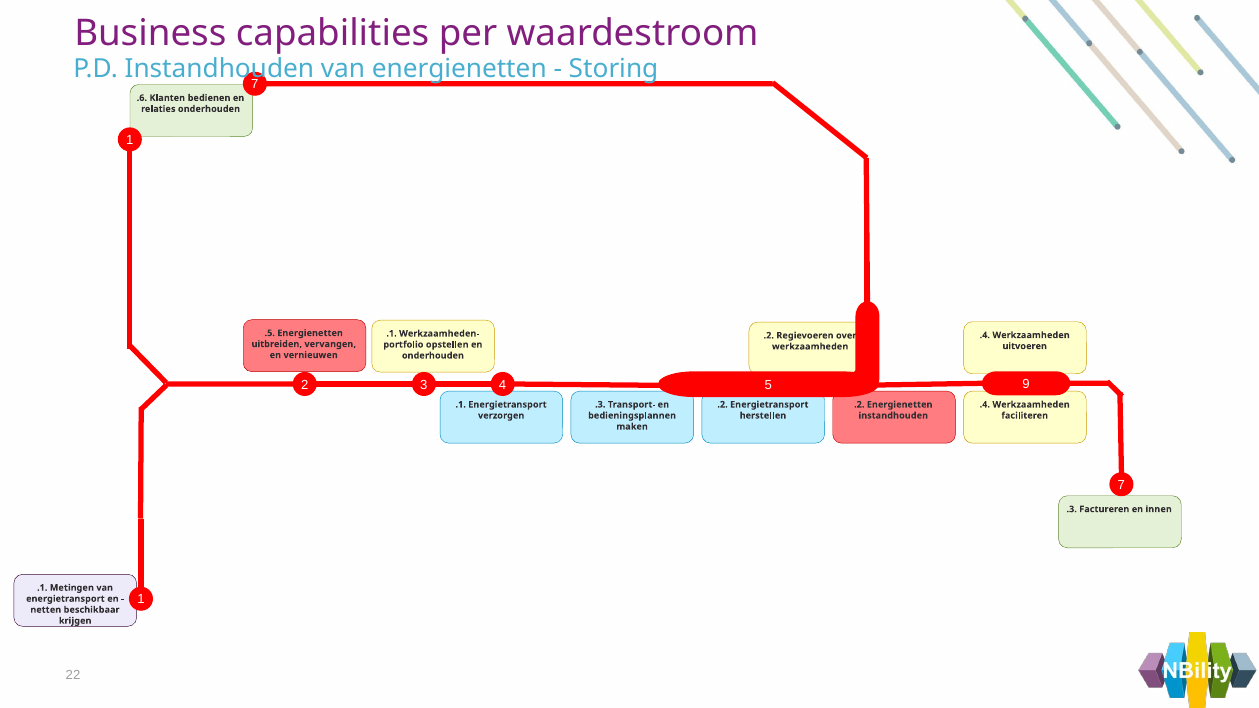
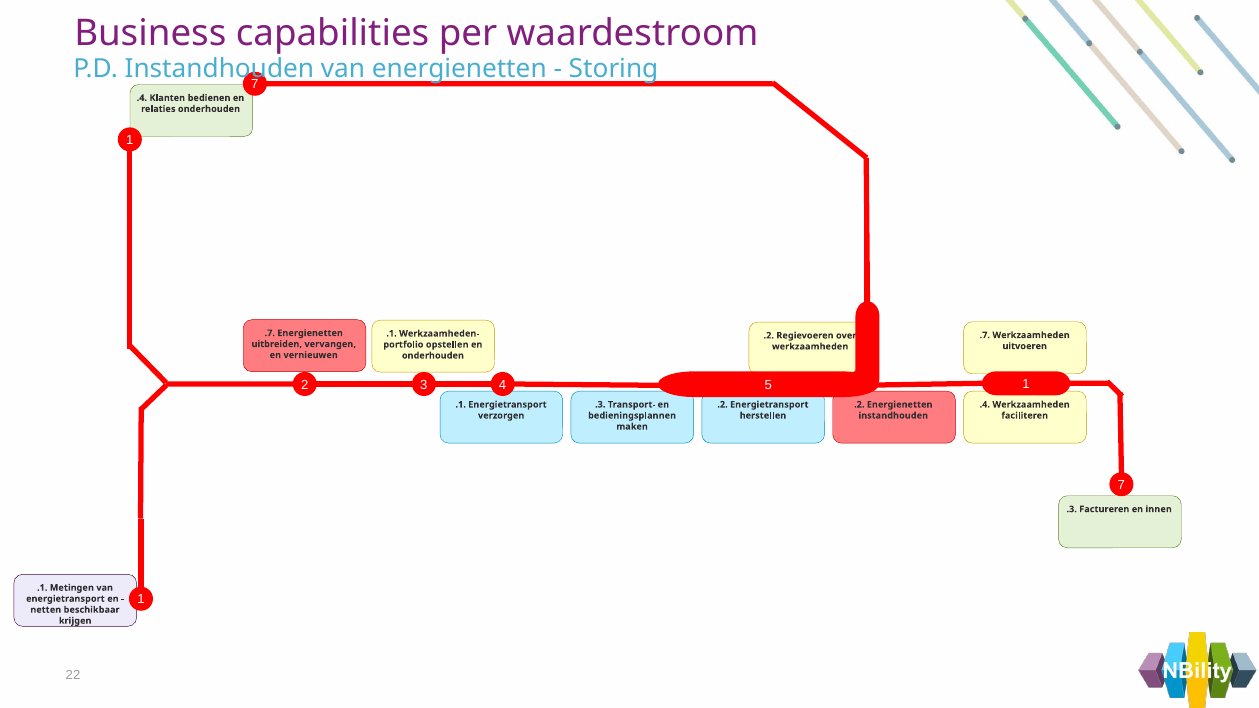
.6 at (142, 98): .6 -> .4
.5 at (270, 333): .5 -> .7
.4 at (985, 335): .4 -> .7
3 9: 9 -> 1
